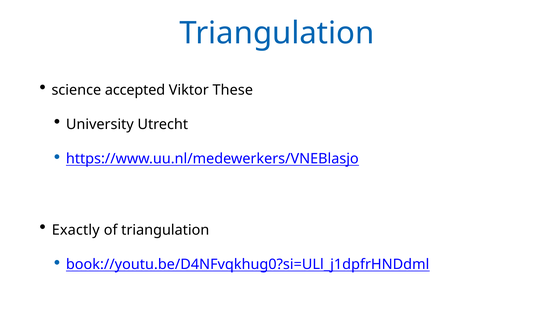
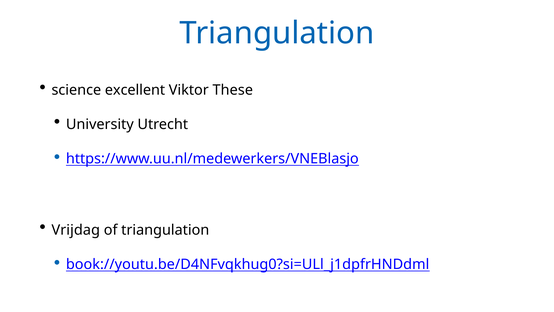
accepted: accepted -> excellent
Exactly: Exactly -> Vrijdag
